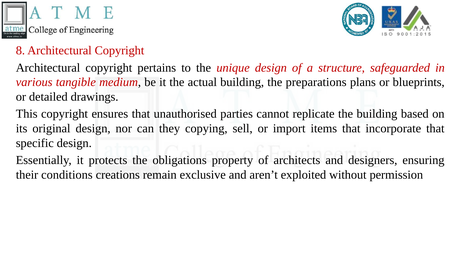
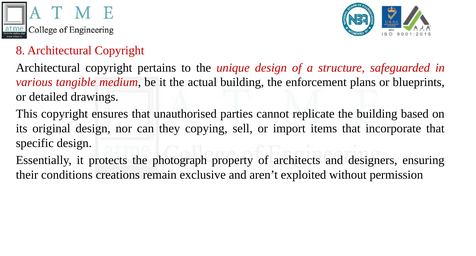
preparations: preparations -> enforcement
obligations: obligations -> photograph
